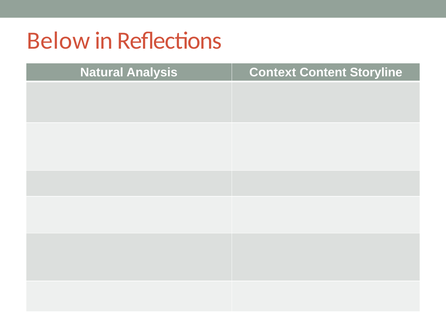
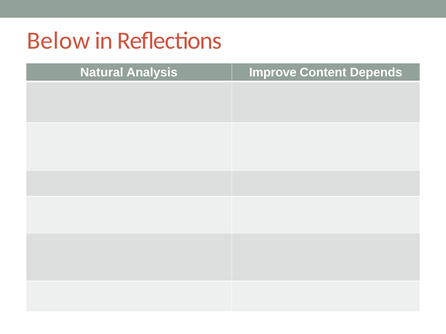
Context: Context -> Improve
Storyline: Storyline -> Depends
